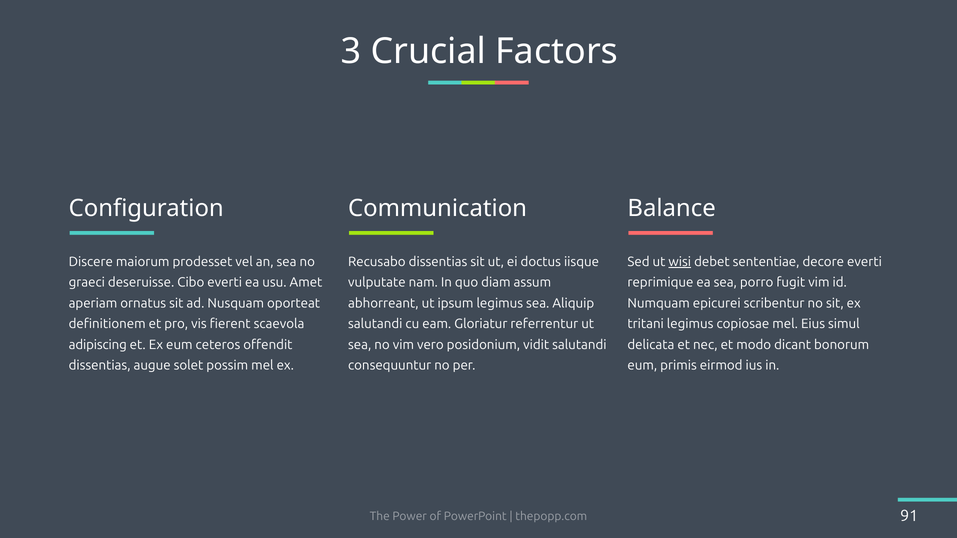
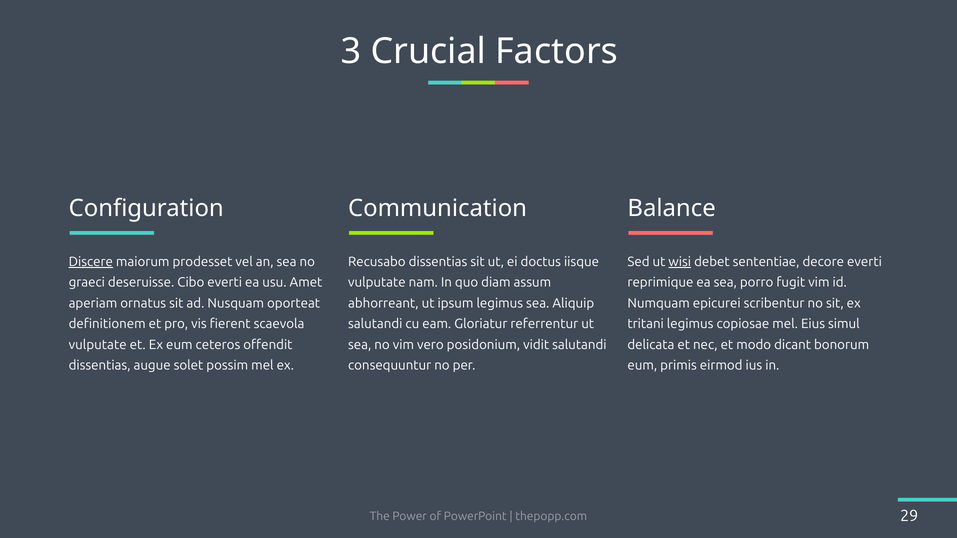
Discere underline: none -> present
adipiscing at (98, 345): adipiscing -> vulputate
91: 91 -> 29
